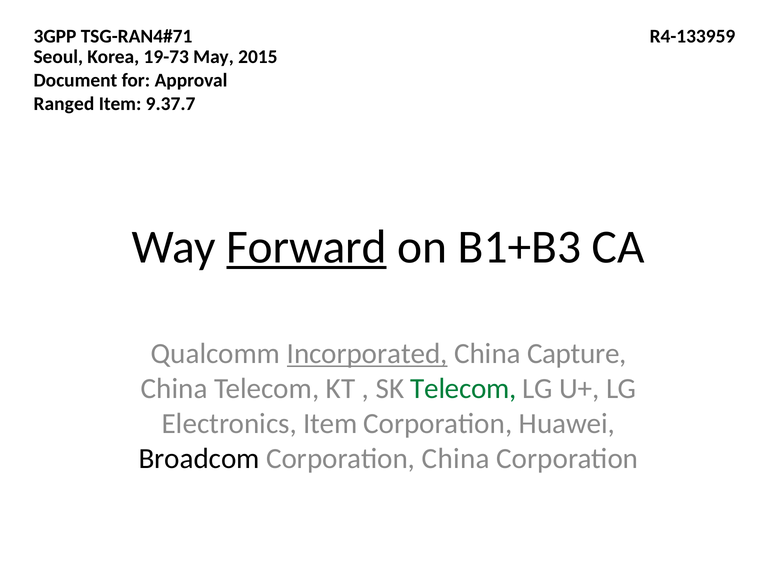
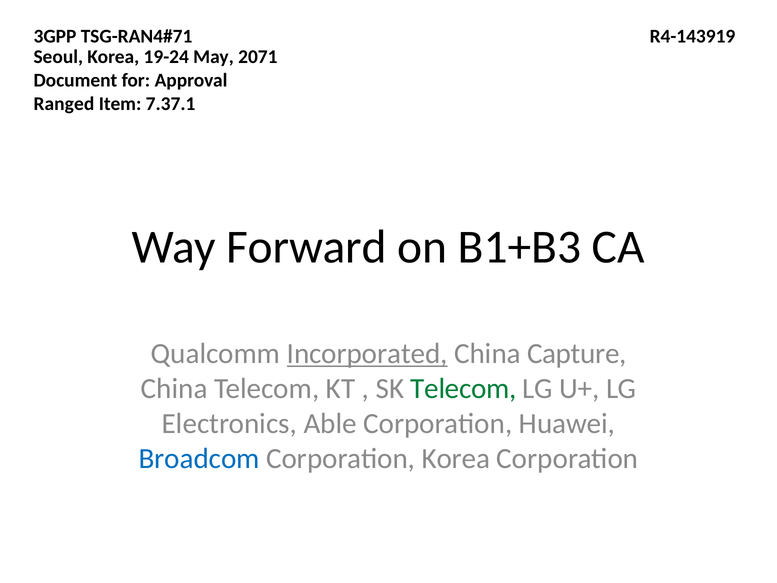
R4-133959: R4-133959 -> R4-143919
19-73: 19-73 -> 19-24
2015: 2015 -> 2071
9.37.7: 9.37.7 -> 7.37.1
Forward underline: present -> none
Electronics Item: Item -> Able
Broadcom colour: black -> blue
Corporation China: China -> Korea
